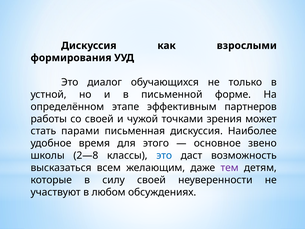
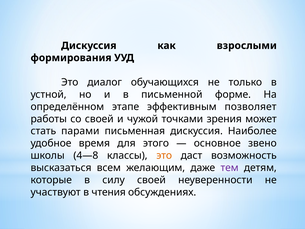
партнеров: партнеров -> позволяет
2—8: 2—8 -> 4—8
это at (164, 155) colour: blue -> orange
любом: любом -> чтения
